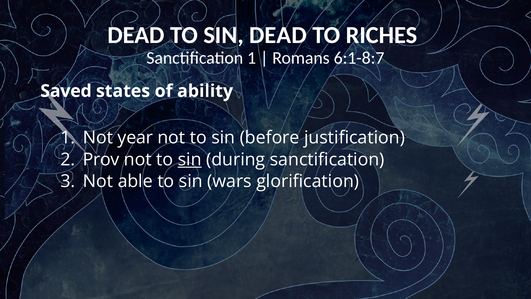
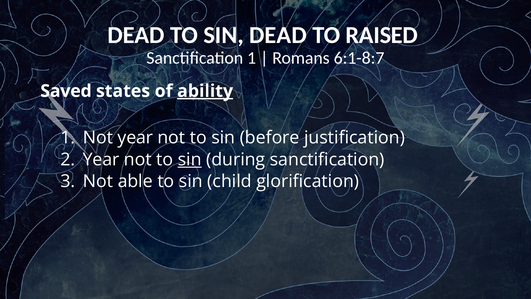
RICHES: RICHES -> RAISED
ability underline: none -> present
Prov at (101, 159): Prov -> Year
wars: wars -> child
